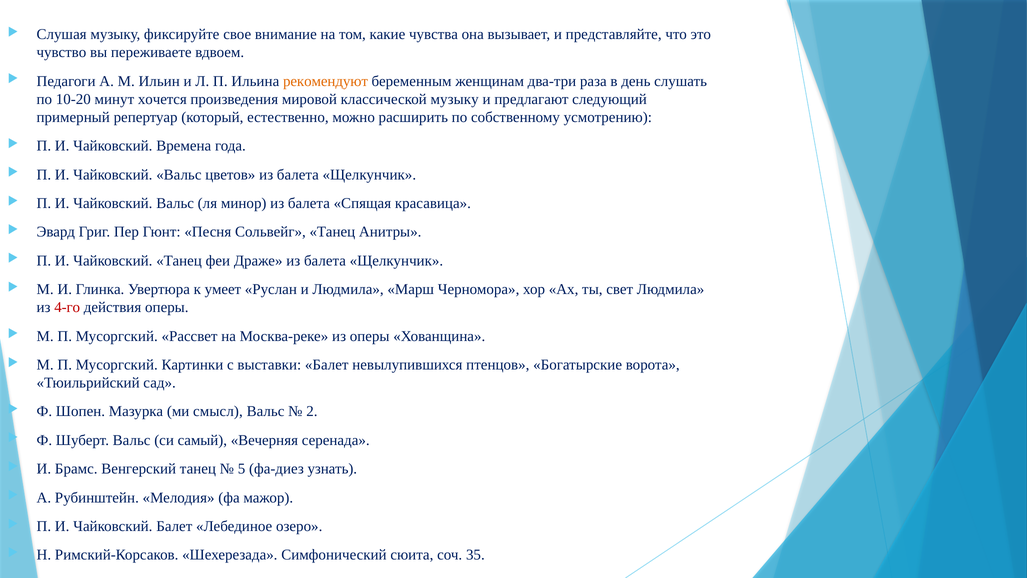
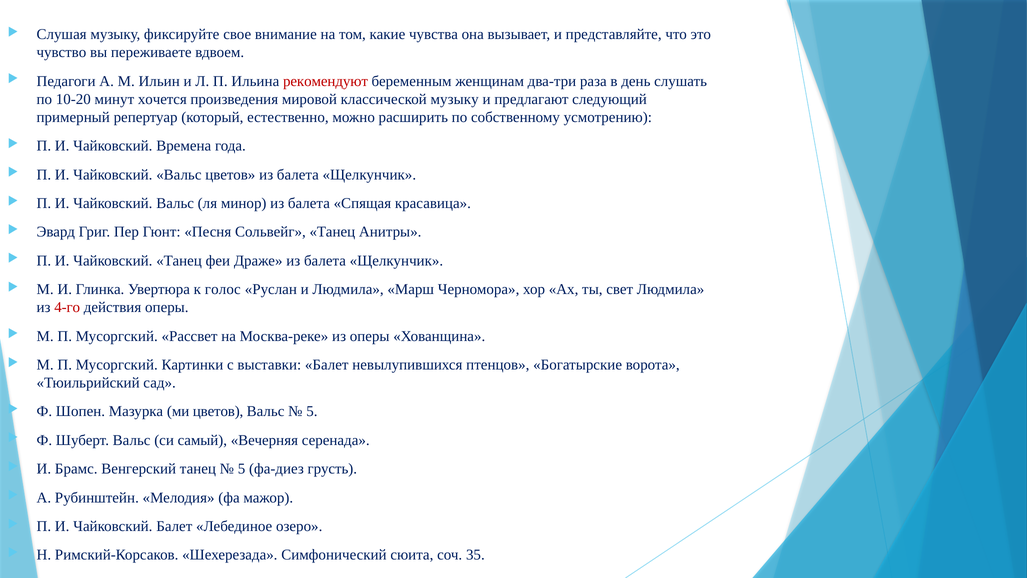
рекомендуют colour: orange -> red
умеет: умеет -> голос
ми смысл: смысл -> цветов
2 at (312, 411): 2 -> 5
узнать: узнать -> грусть
